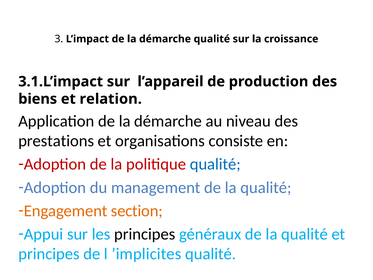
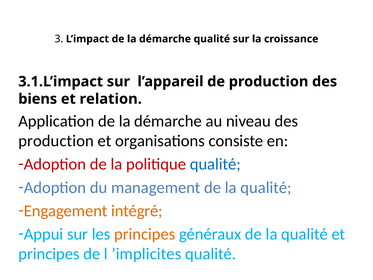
prestations at (56, 141): prestations -> production
section: section -> intégré
principes at (145, 234) colour: black -> orange
